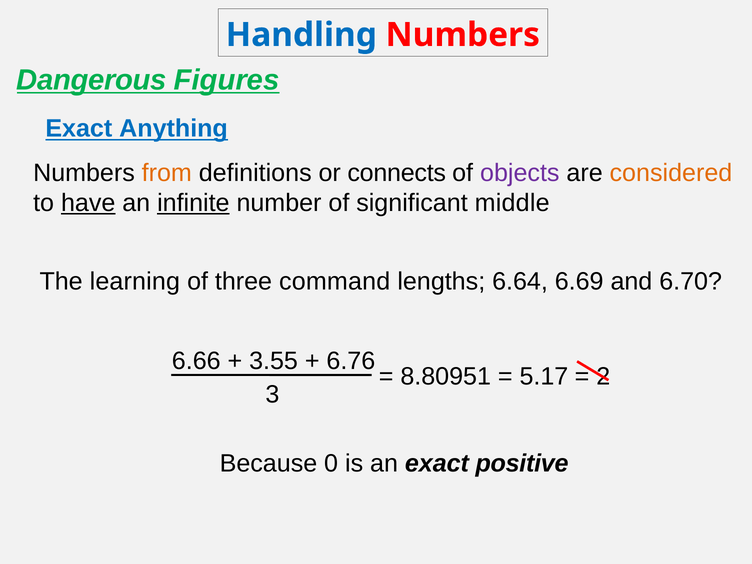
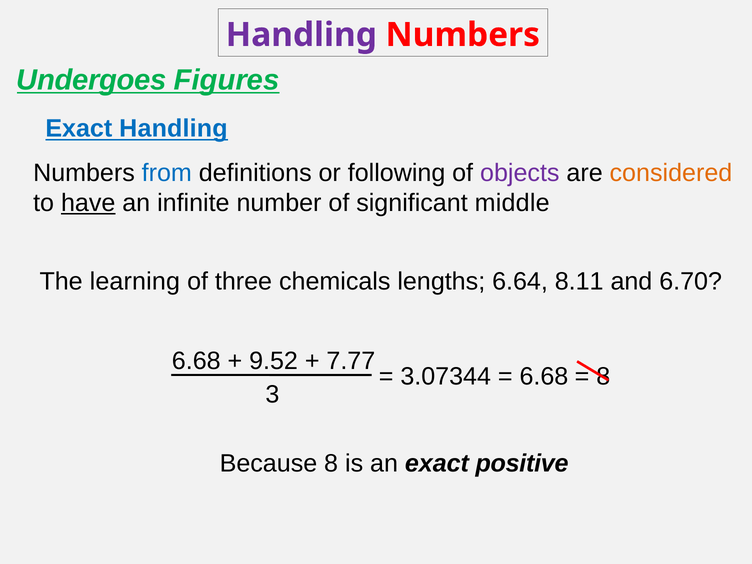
Handling at (301, 35) colour: blue -> purple
Dangerous: Dangerous -> Undergoes
Exact Anything: Anything -> Handling
from colour: orange -> blue
connects: connects -> following
infinite underline: present -> none
command: command -> chemicals
6.69: 6.69 -> 8.11
6.66 at (196, 361): 6.66 -> 6.68
3.55: 3.55 -> 9.52
6.76: 6.76 -> 7.77
8.80951: 8.80951 -> 3.07344
5.17 at (544, 377): 5.17 -> 6.68
2 at (603, 377): 2 -> 8
Because 0: 0 -> 8
